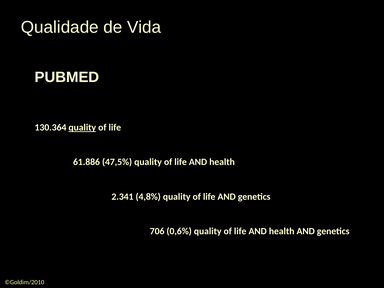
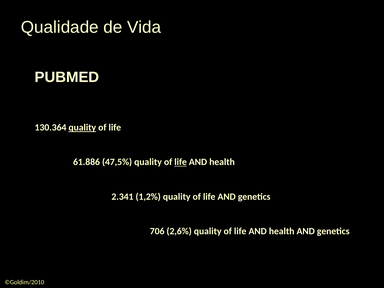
life at (181, 162) underline: none -> present
4,8%: 4,8% -> 1,2%
0,6%: 0,6% -> 2,6%
